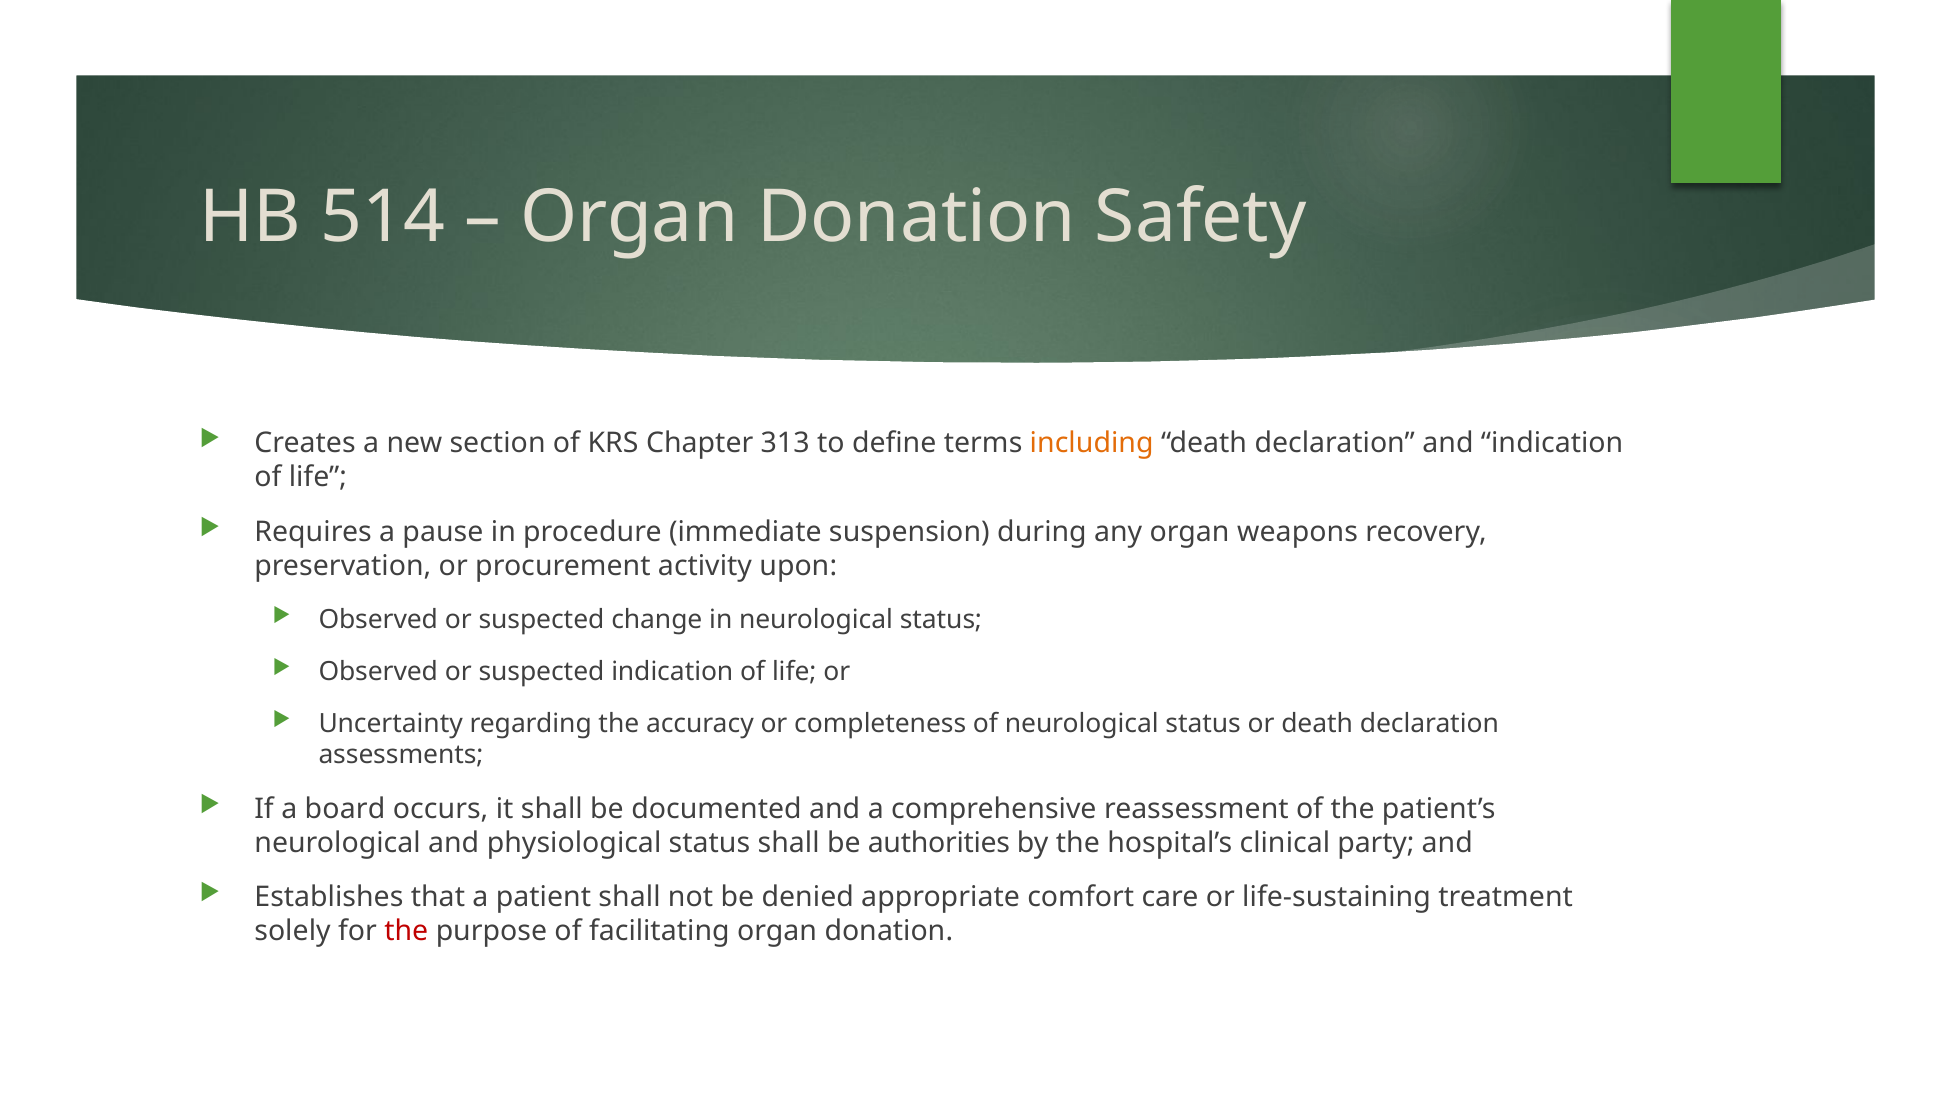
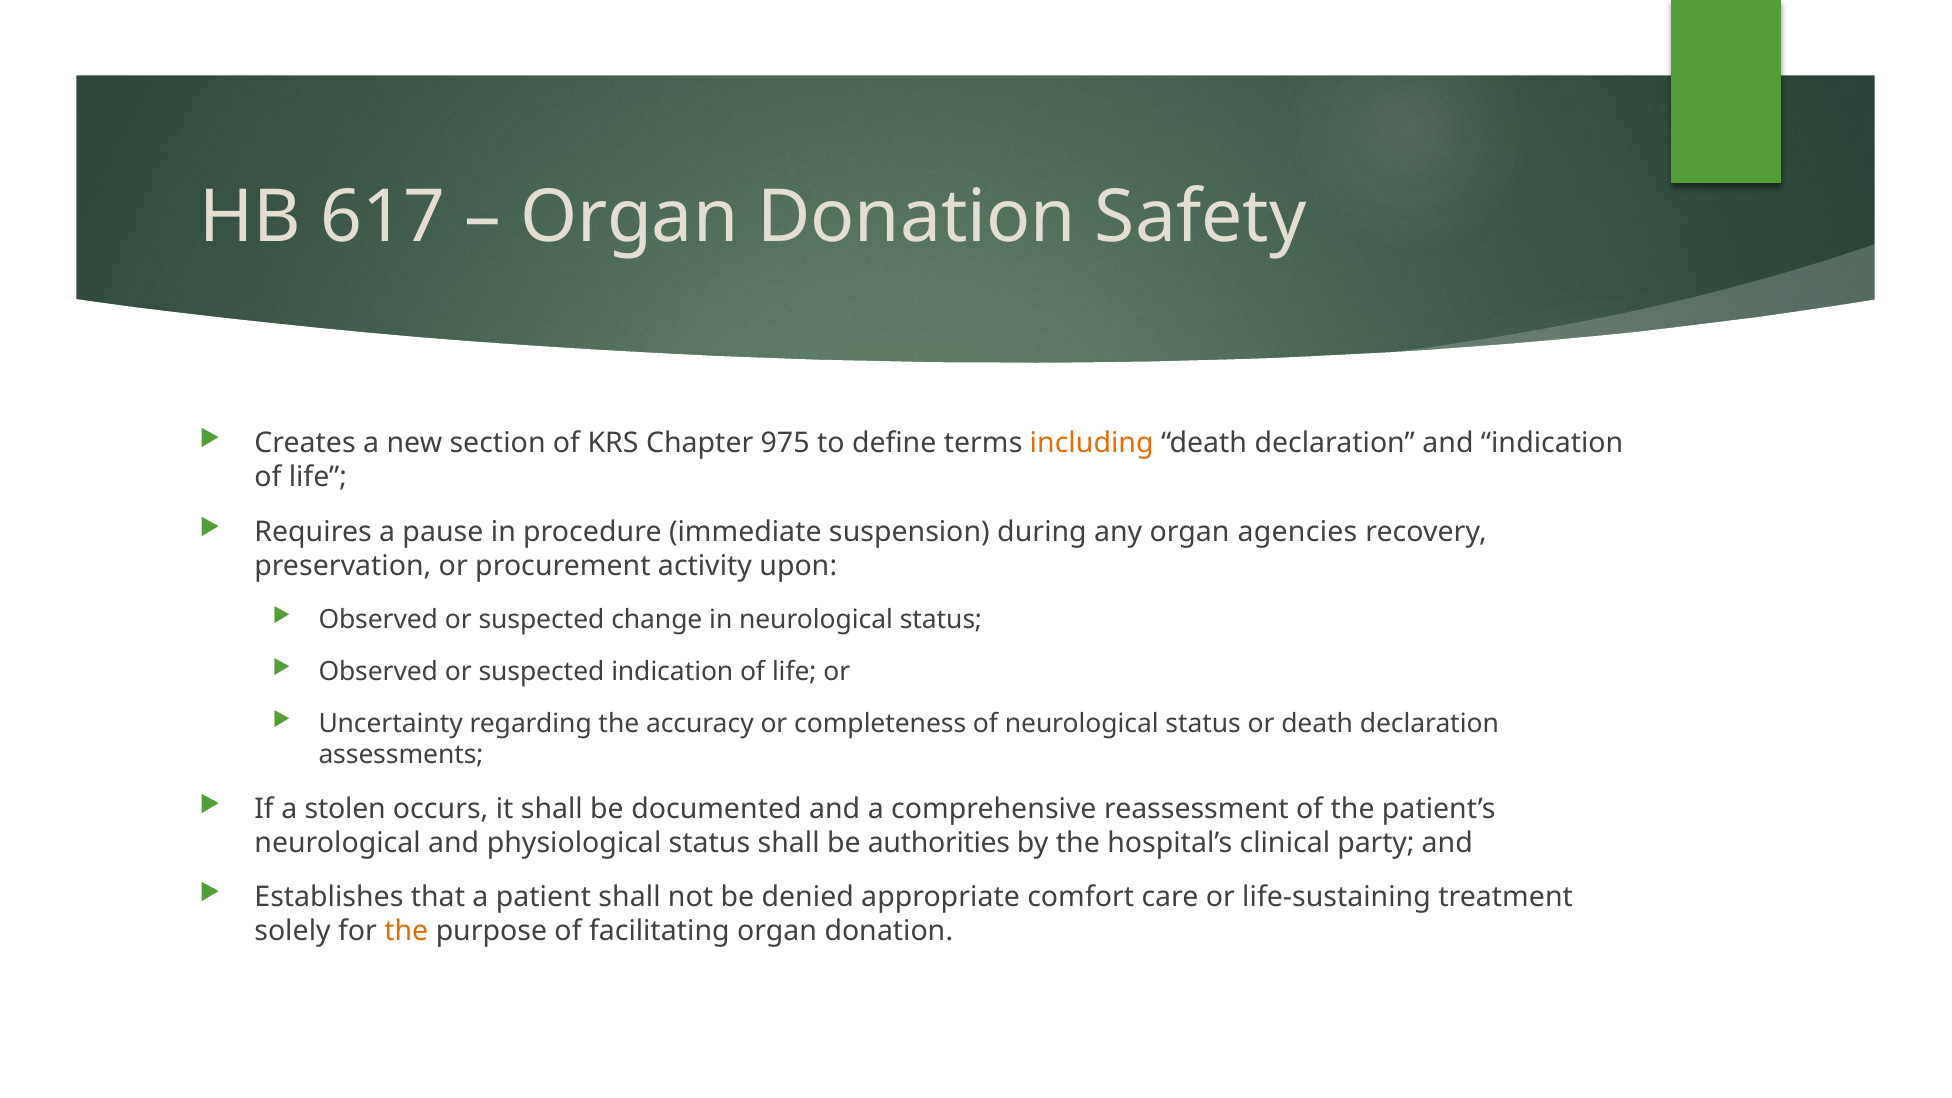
514: 514 -> 617
313: 313 -> 975
weapons: weapons -> agencies
board: board -> stolen
the at (406, 932) colour: red -> orange
